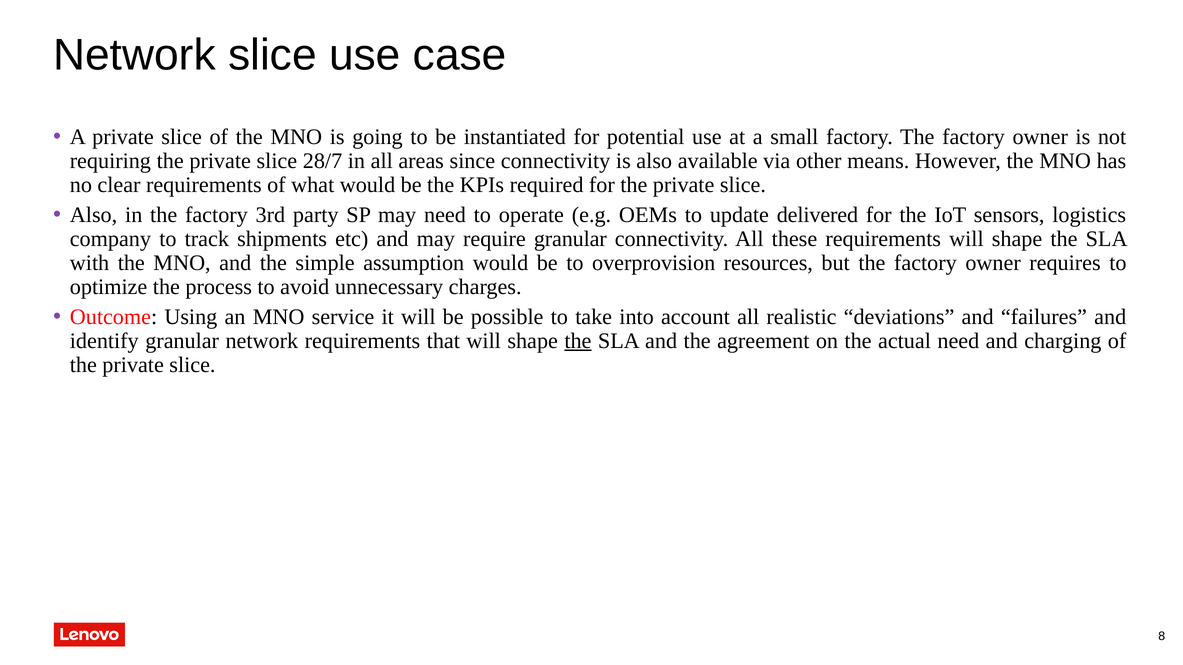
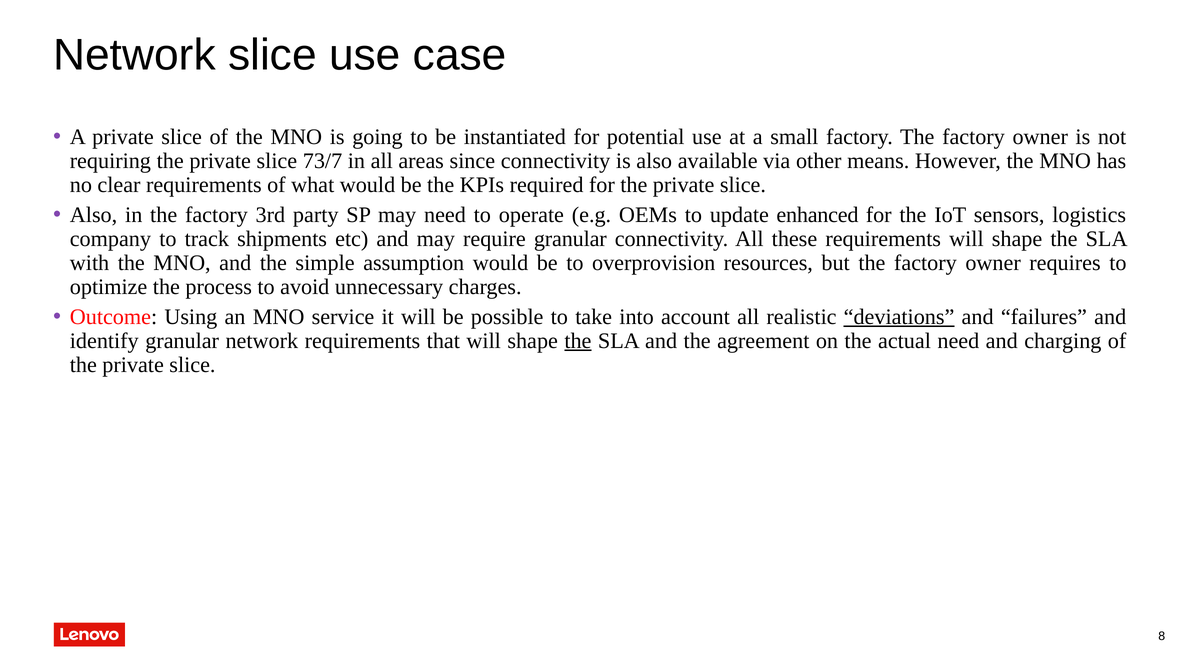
28/7: 28/7 -> 73/7
delivered: delivered -> enhanced
deviations underline: none -> present
